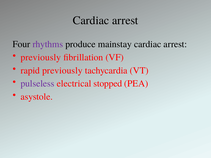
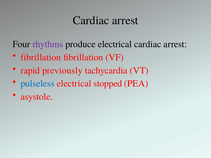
produce mainstay: mainstay -> electrical
previously at (41, 57): previously -> fibrillation
pulseless colour: purple -> blue
